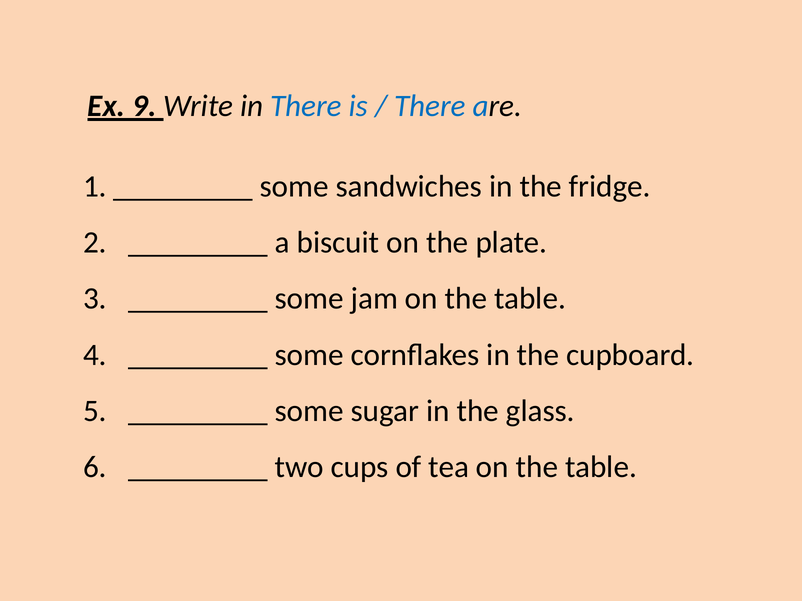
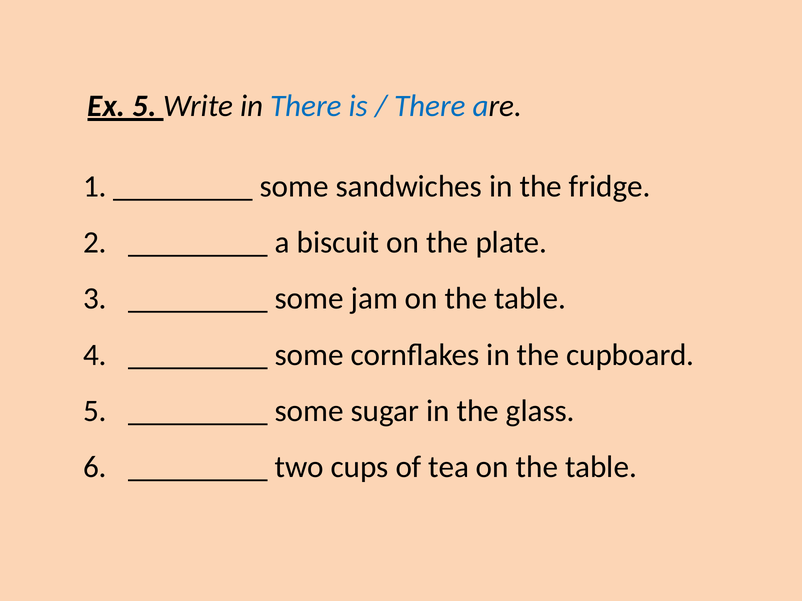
Ex 9: 9 -> 5
